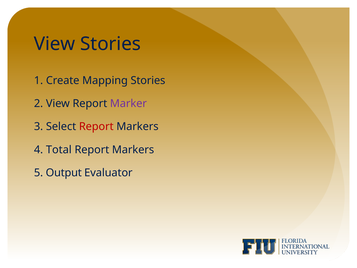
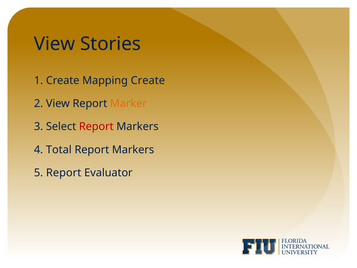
Mapping Stories: Stories -> Create
Marker colour: purple -> orange
5 Output: Output -> Report
